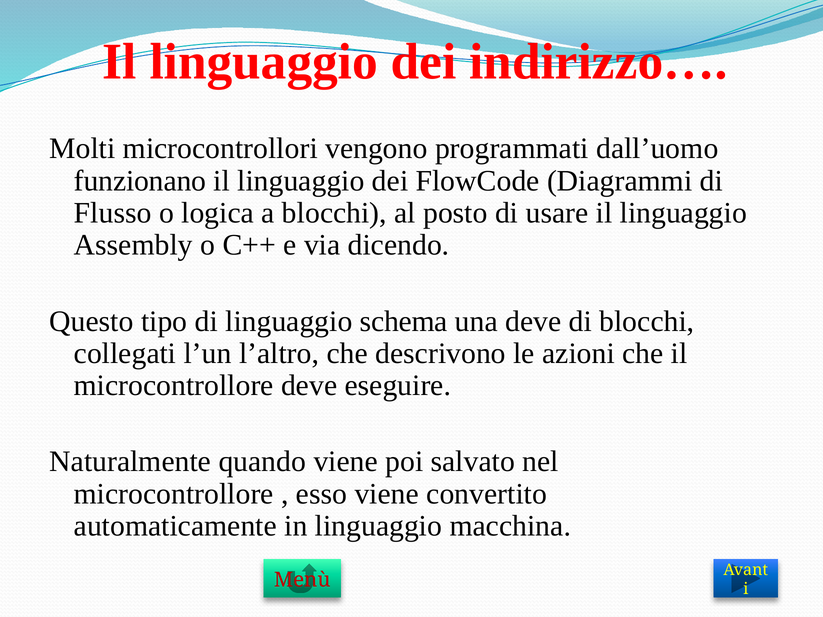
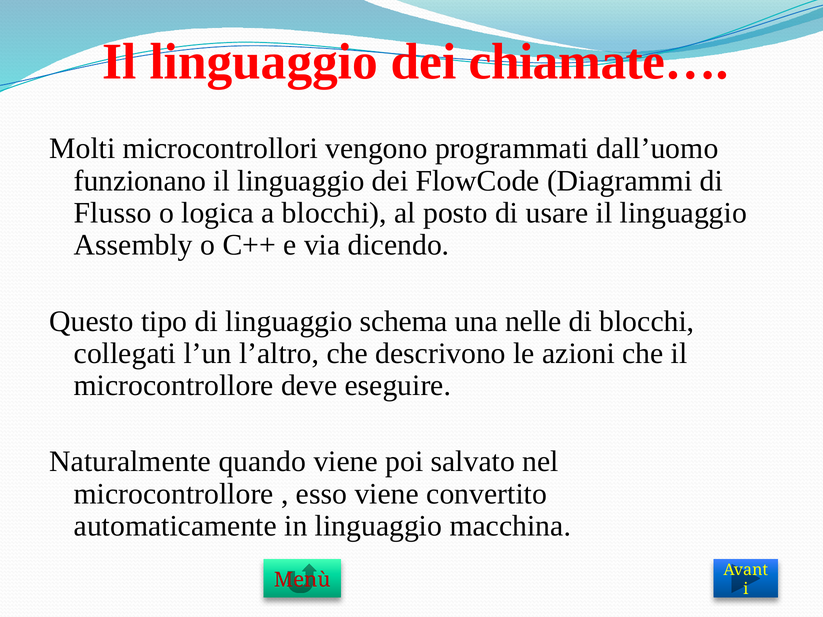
indirizzo…: indirizzo… -> chiamate…
una deve: deve -> nelle
